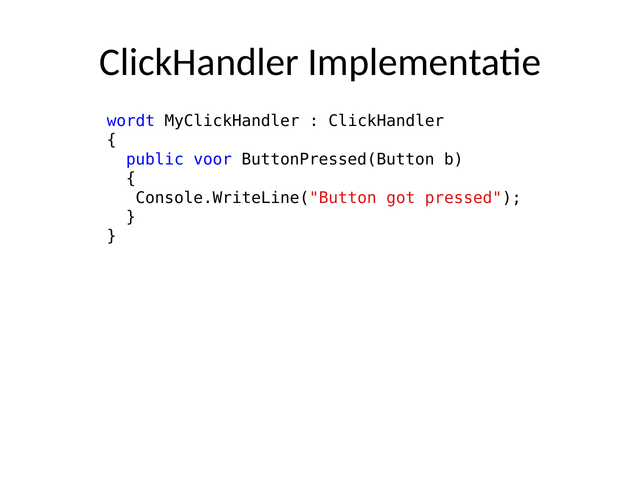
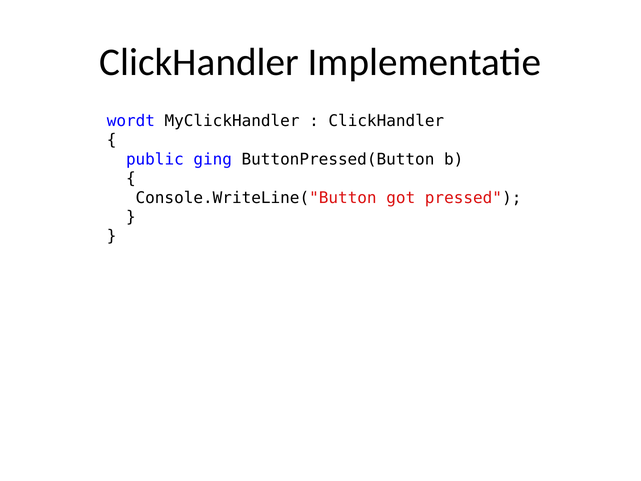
voor: voor -> ging
